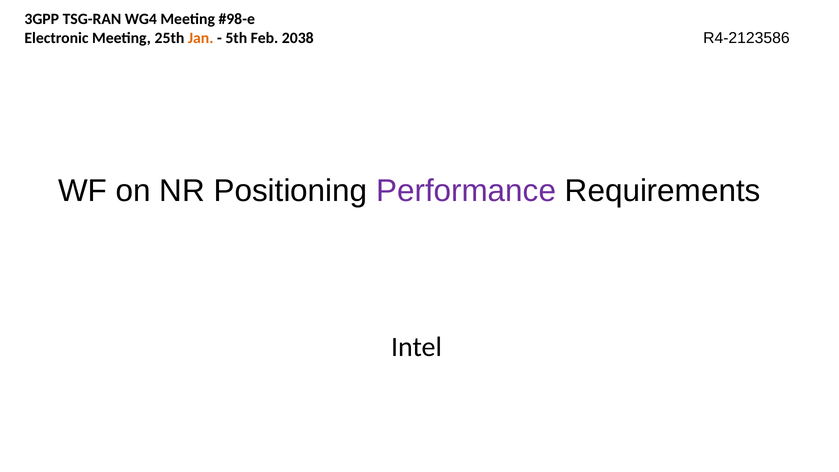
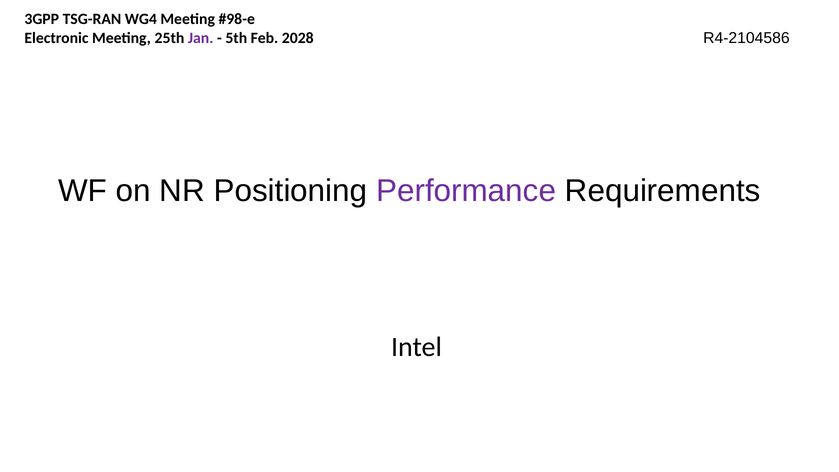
R4-2123586: R4-2123586 -> R4-2104586
Jan colour: orange -> purple
2038: 2038 -> 2028
